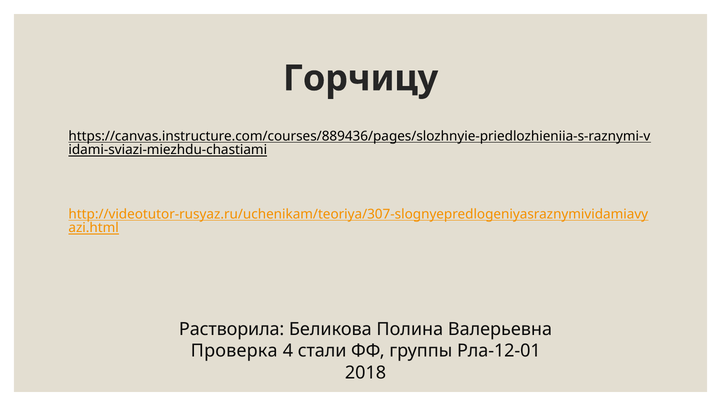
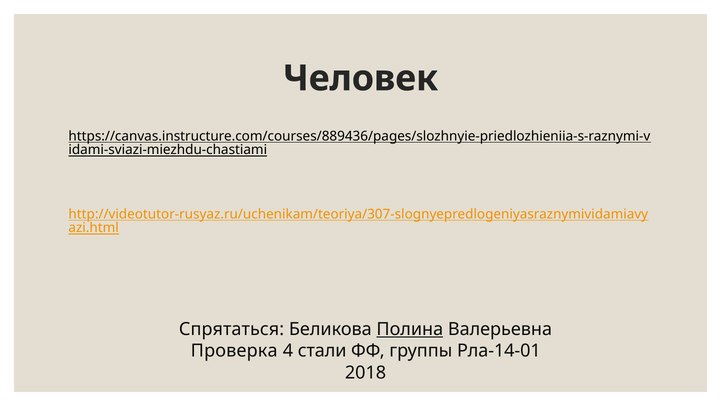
Горчицу: Горчицу -> Человек
Растворила: Растворила -> Спрятаться
Полина underline: none -> present
Рла-12-01: Рла-12-01 -> Рла-14-01
